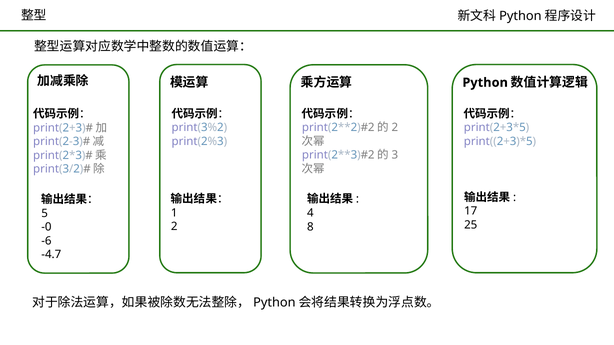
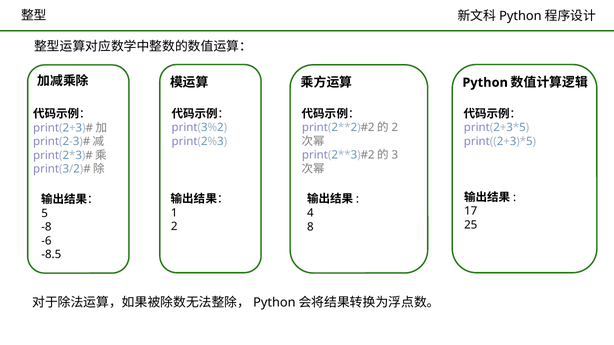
-0: -0 -> -8
-4.7: -4.7 -> -8.5
